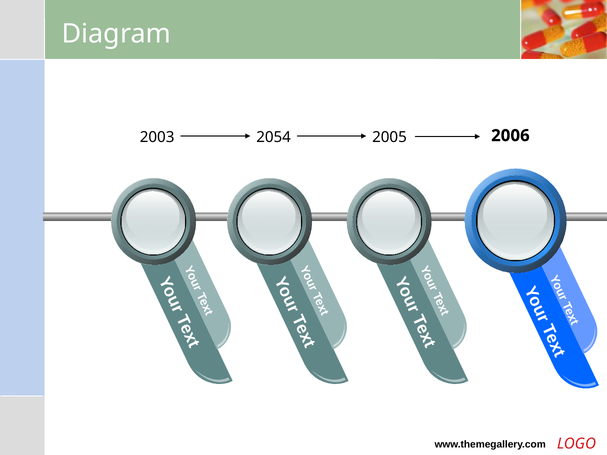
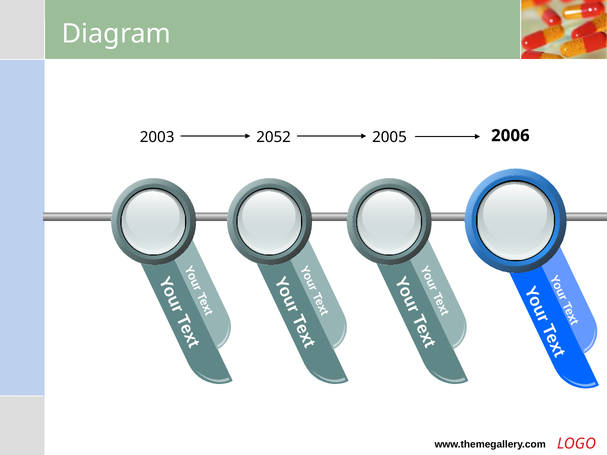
2054: 2054 -> 2052
